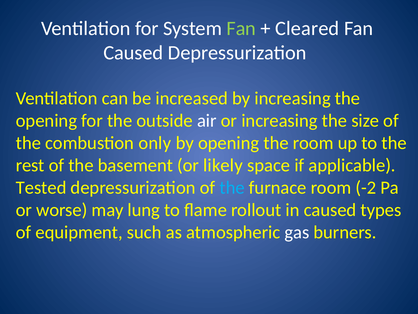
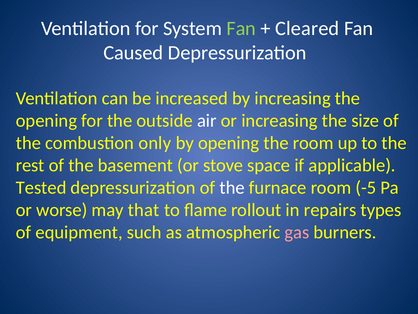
likely: likely -> stove
the at (232, 187) colour: light blue -> white
-2: -2 -> -5
lung: lung -> that
in caused: caused -> repairs
gas colour: white -> pink
